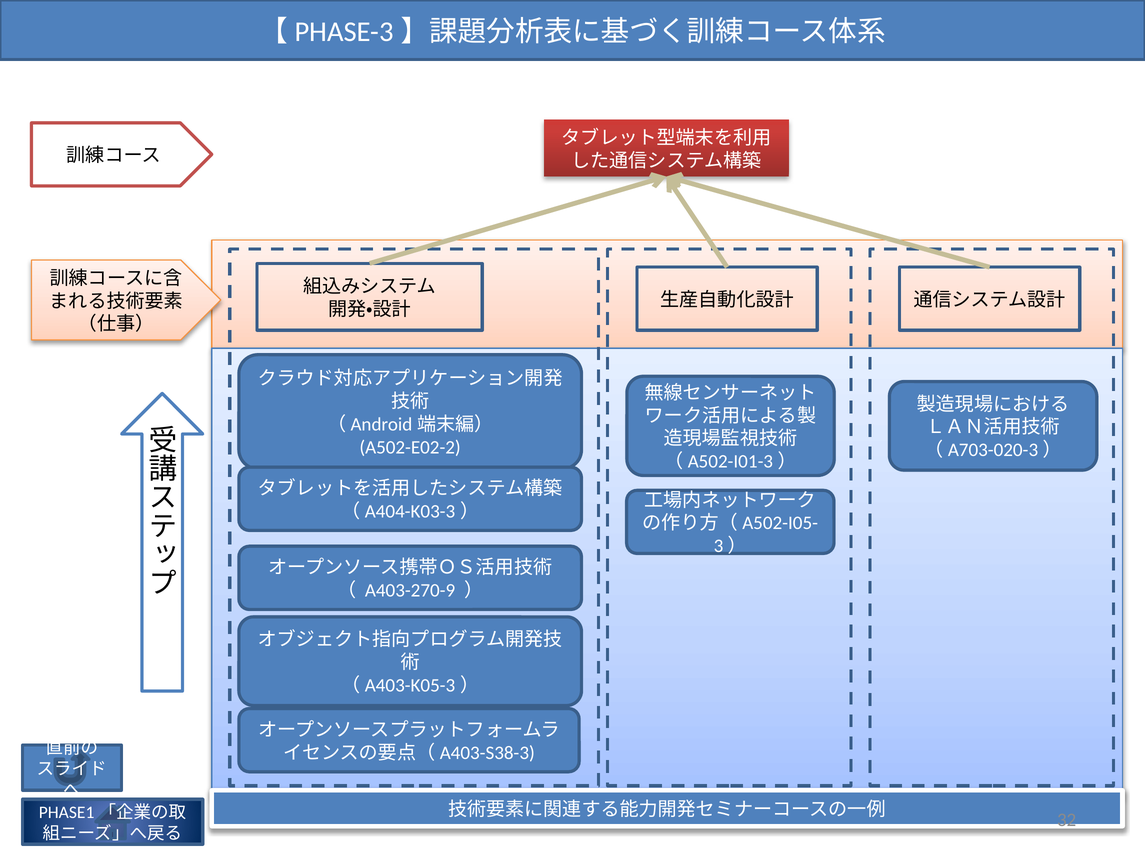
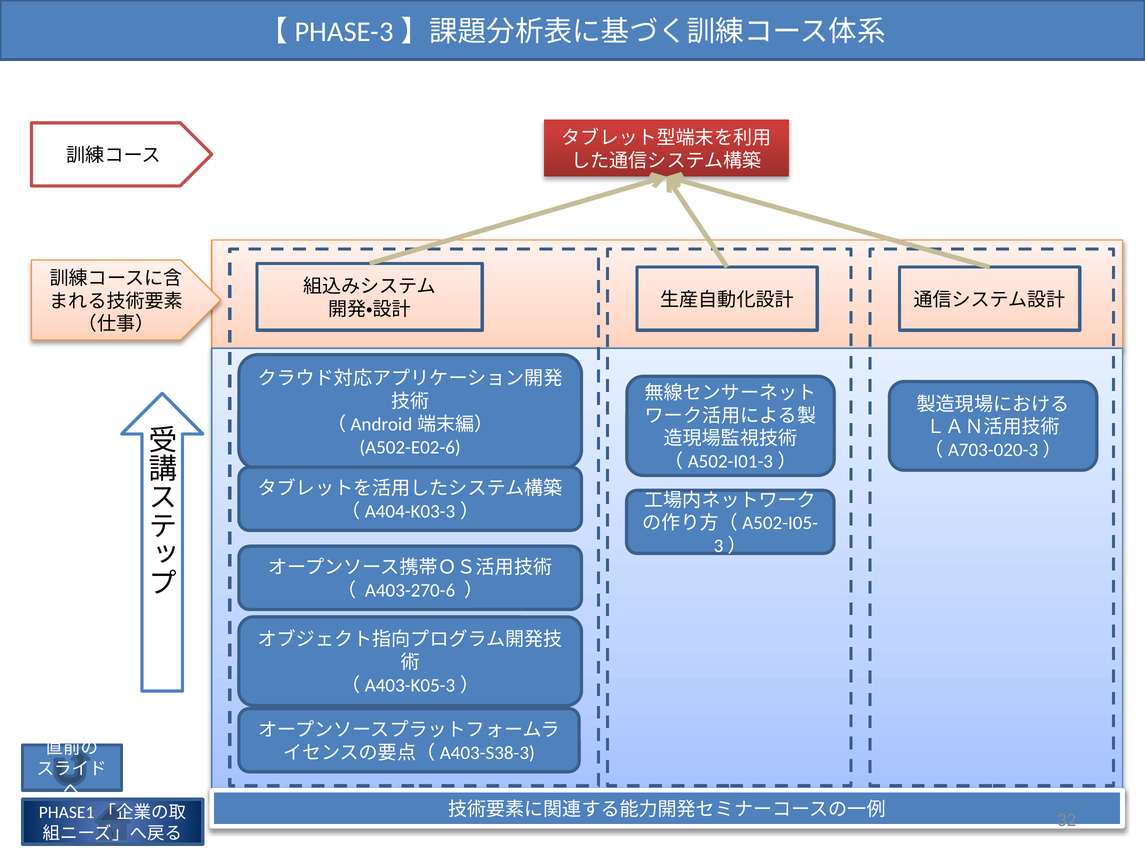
A502-E02-2: A502-E02-2 -> A502-E02-6
A403-270-9: A403-270-9 -> A403-270-6
